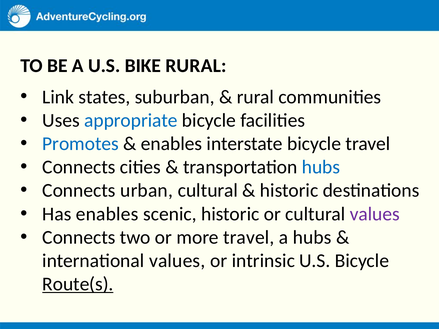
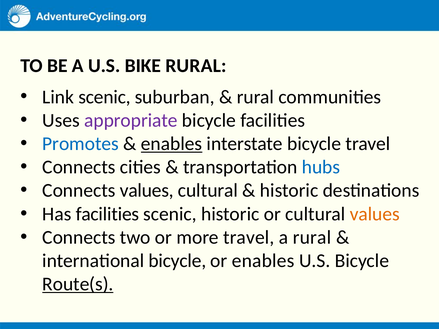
Link states: states -> scenic
appropriate colour: blue -> purple
enables at (172, 144) underline: none -> present
Connects urban: urban -> values
Has enables: enables -> facilities
values at (375, 214) colour: purple -> orange
a hubs: hubs -> rural
international values: values -> bicycle
or intrinsic: intrinsic -> enables
